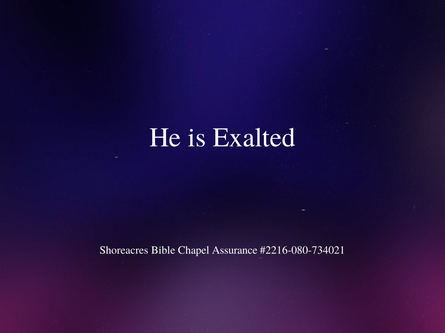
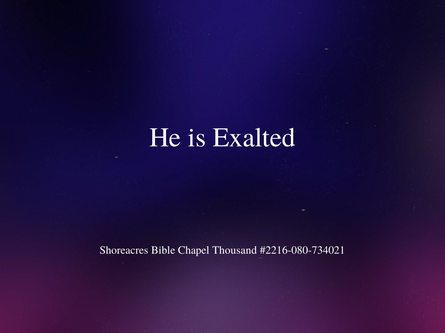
Assurance: Assurance -> Thousand
